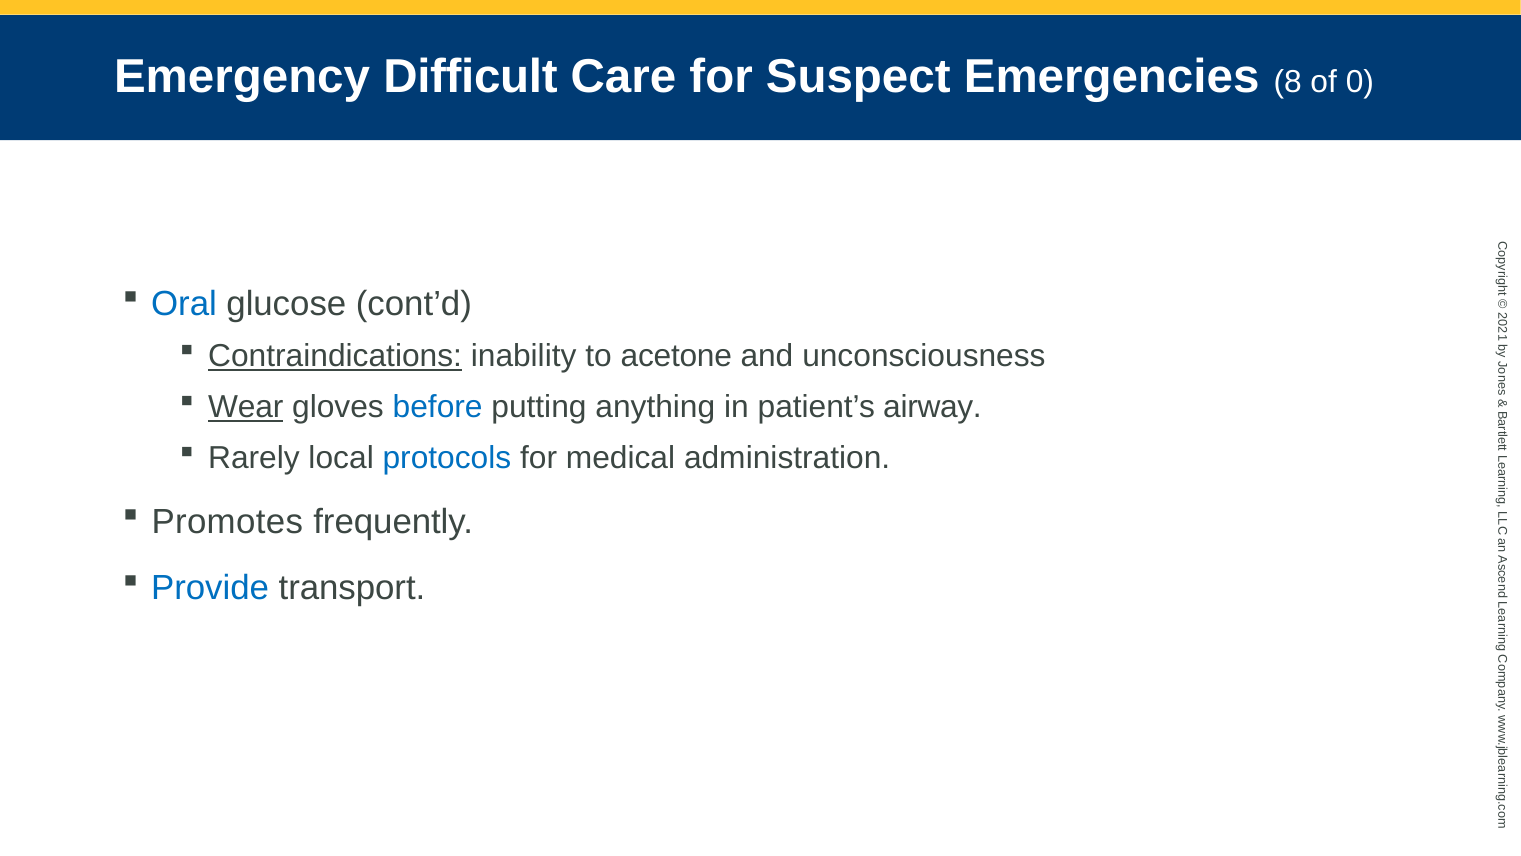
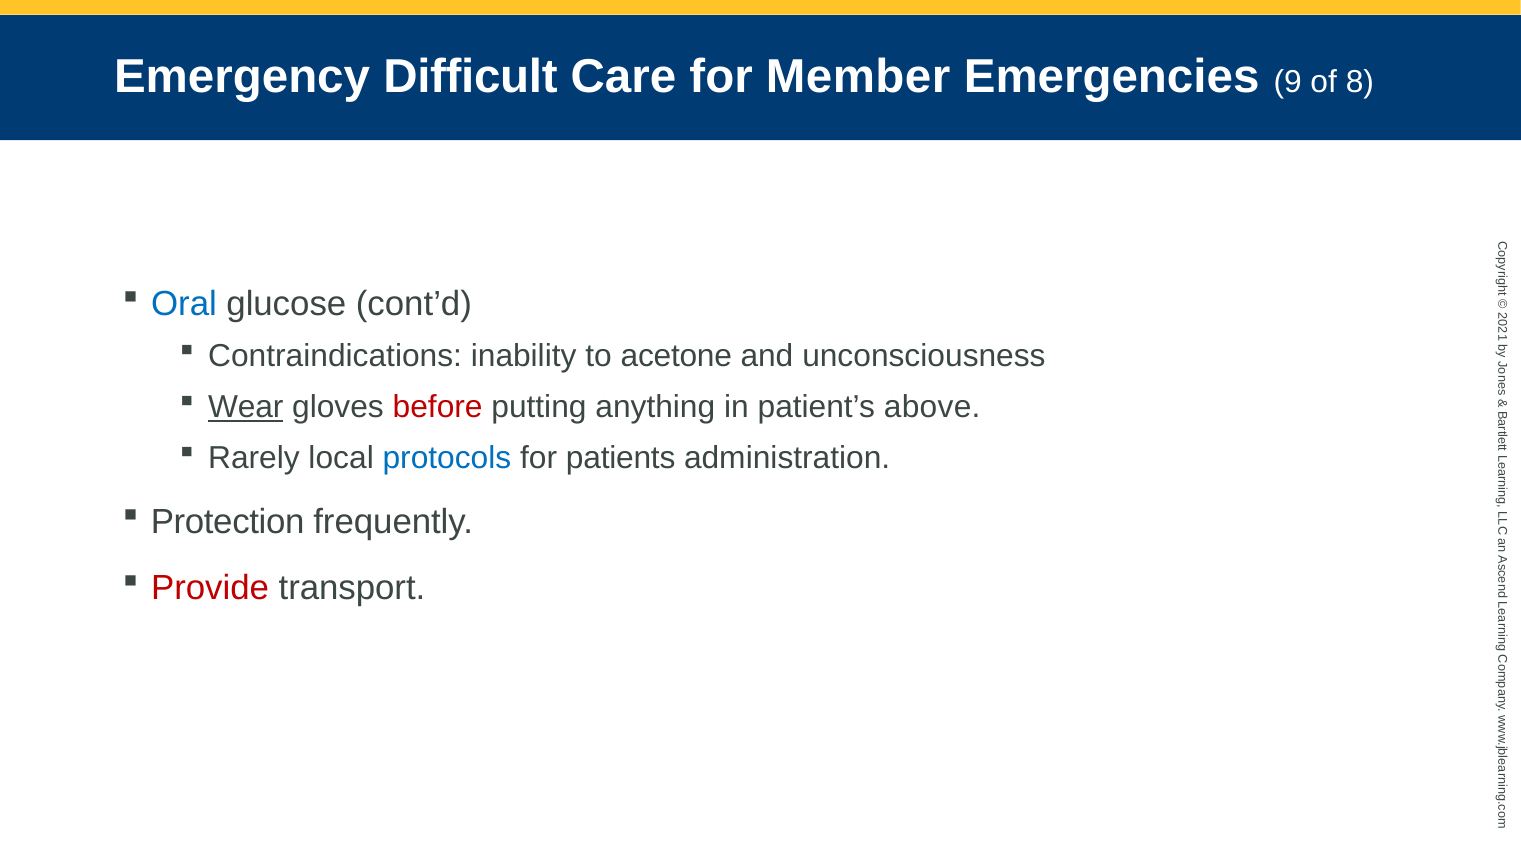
Suspect: Suspect -> Member
8: 8 -> 9
of 0: 0 -> 8
Contraindications underline: present -> none
before colour: blue -> red
airway: airway -> above
medical: medical -> patients
Promotes: Promotes -> Protection
Provide colour: blue -> red
